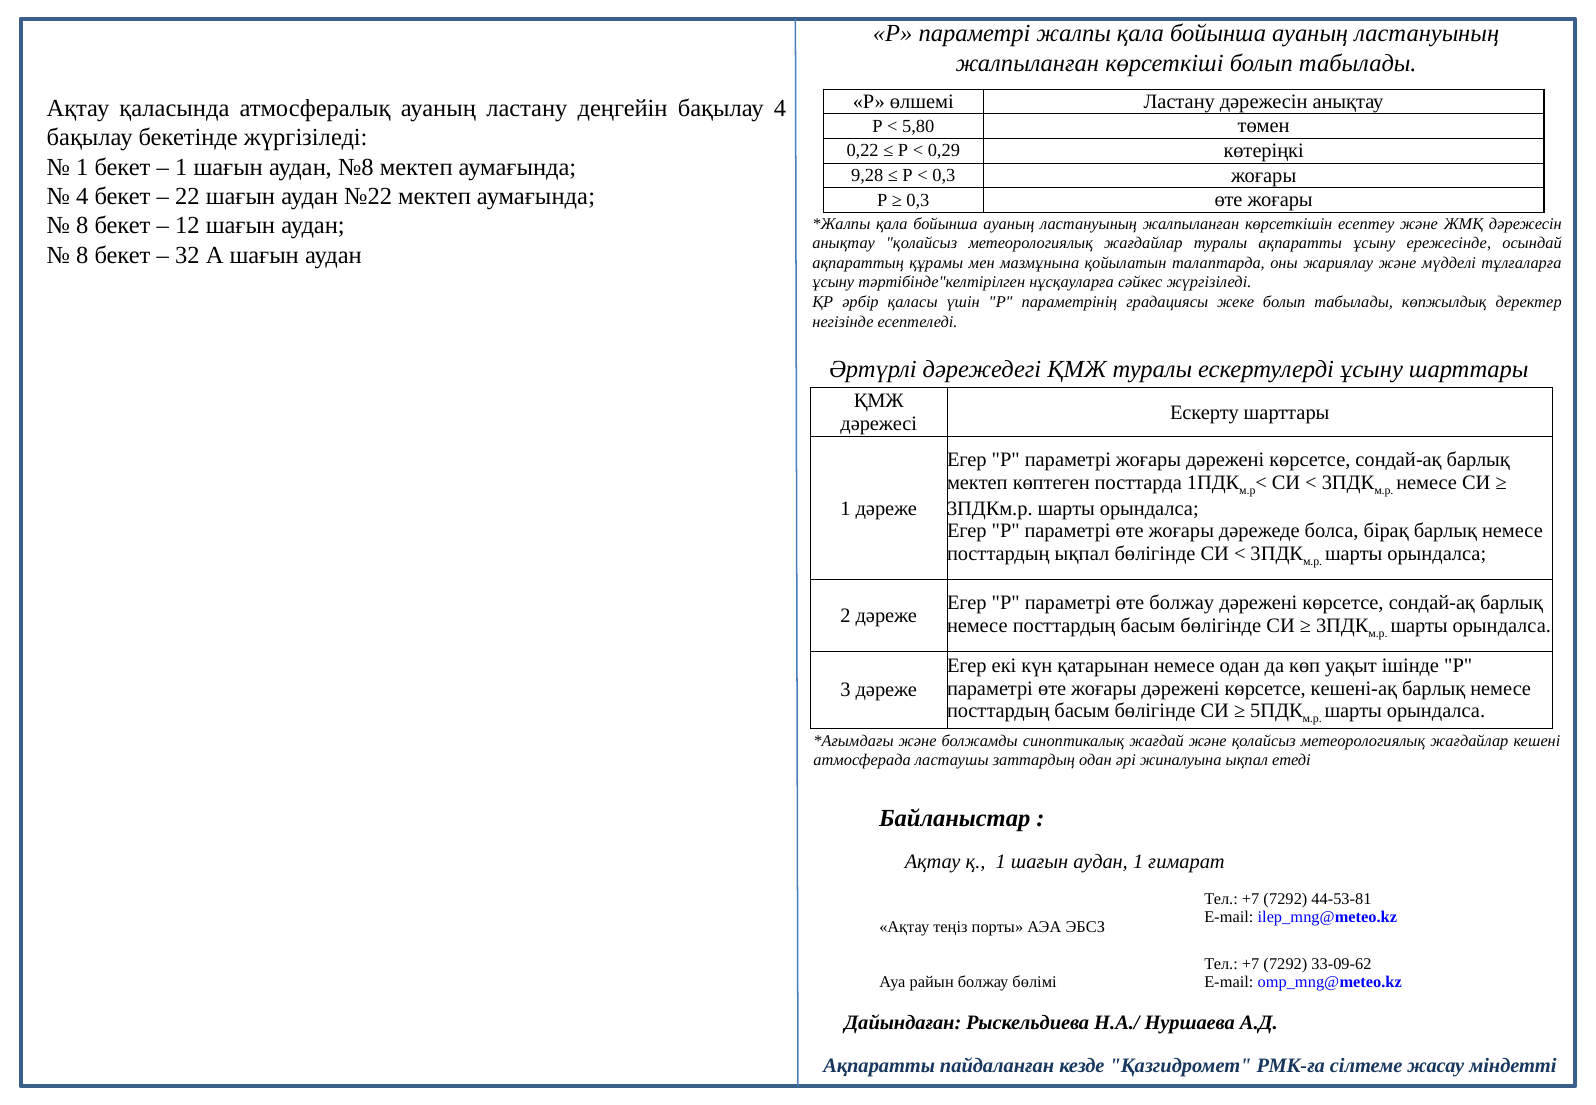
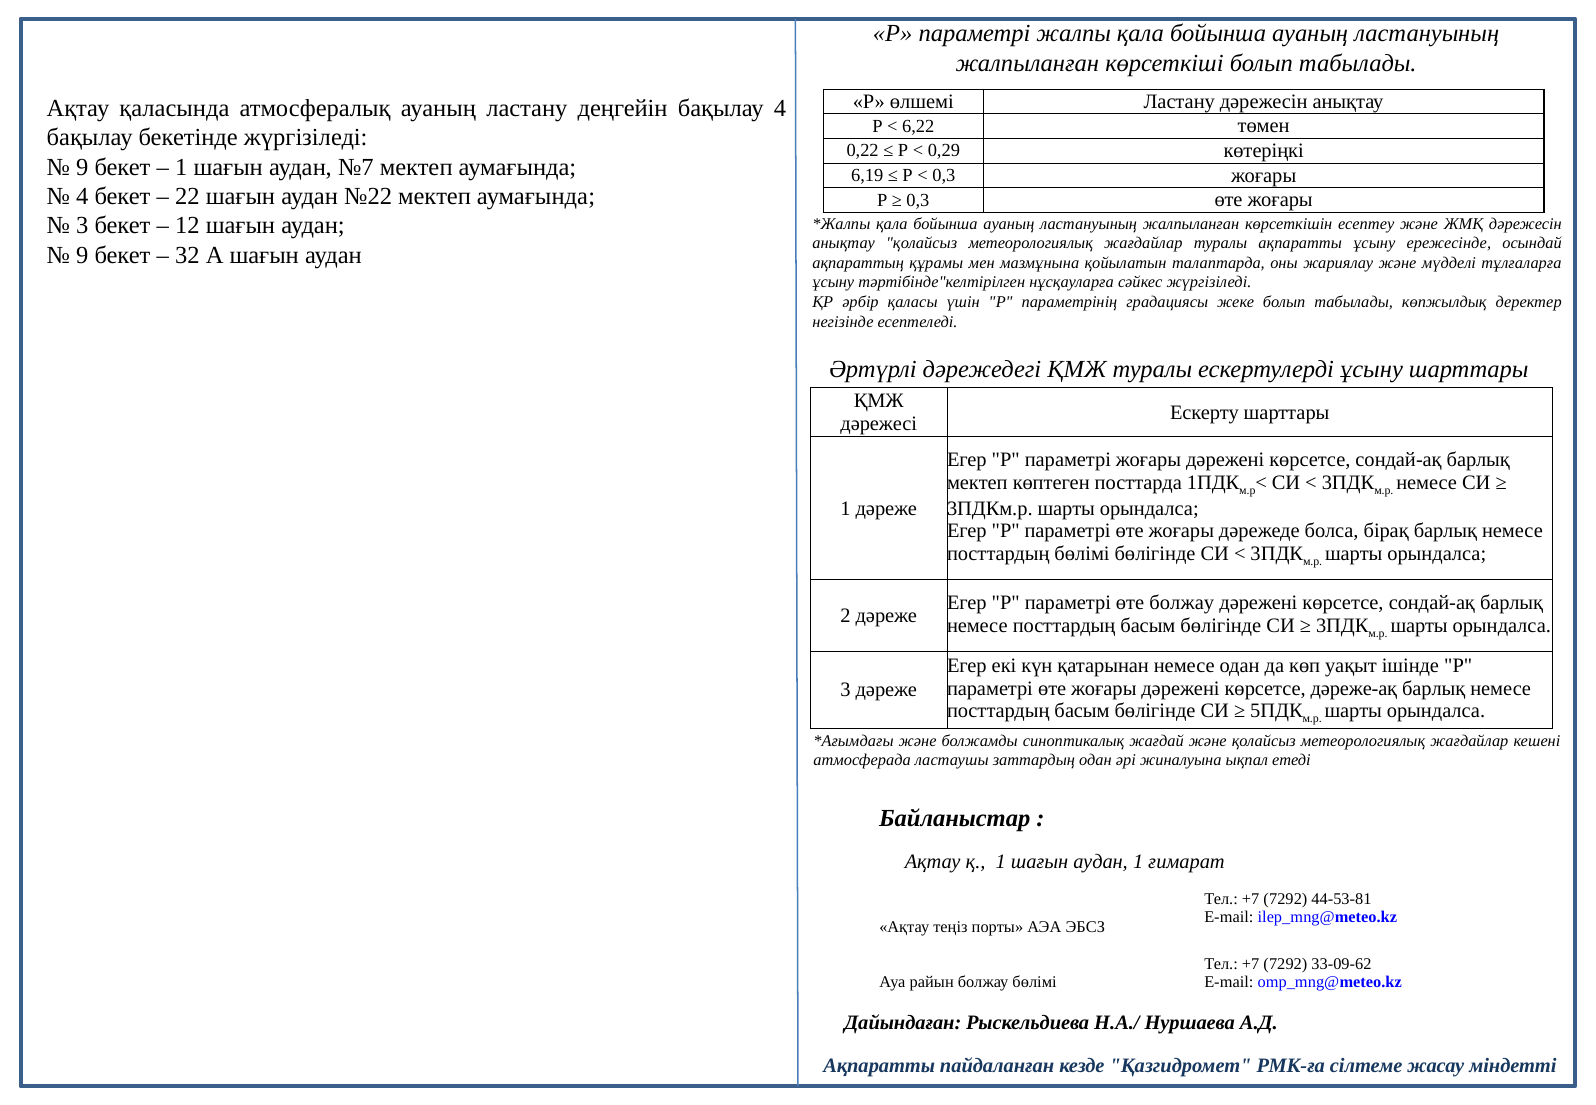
5,80: 5,80 -> 6,22
1 at (82, 167): 1 -> 9
№8: №8 -> №7
9,28: 9,28 -> 6,19
8 at (82, 226): 8 -> 3
8 at (82, 255): 8 -> 9
посттардың ықпал: ықпал -> бөлімі
кешені-ақ: кешені-ақ -> дәреже-ақ
